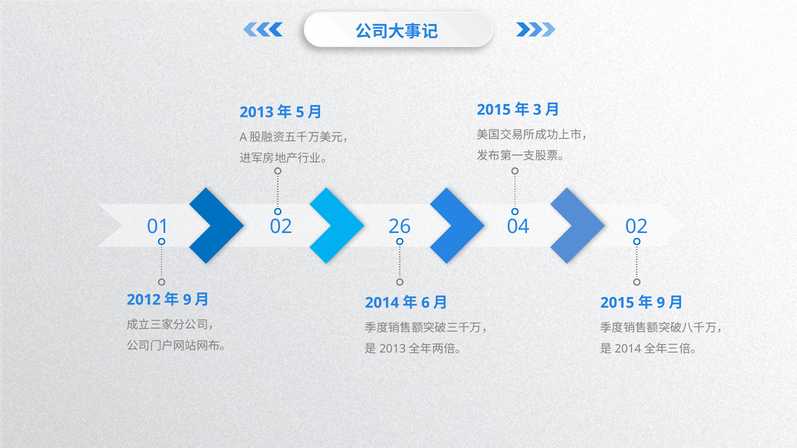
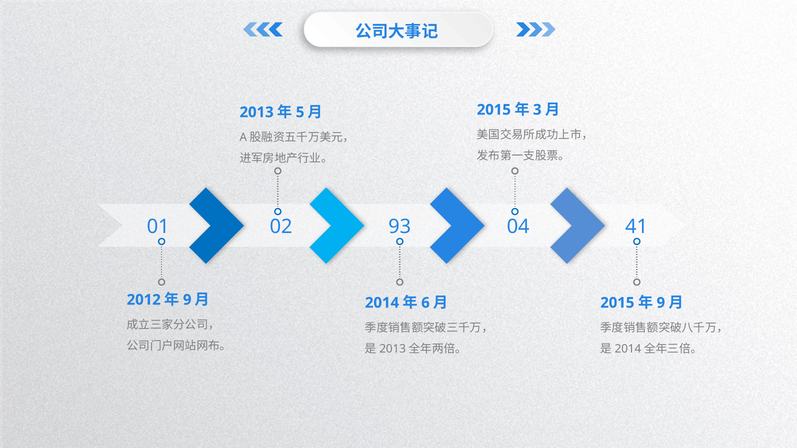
26: 26 -> 93
04 02: 02 -> 41
